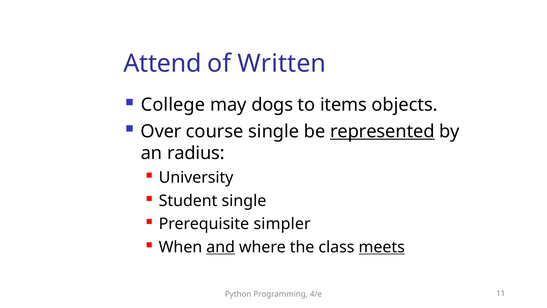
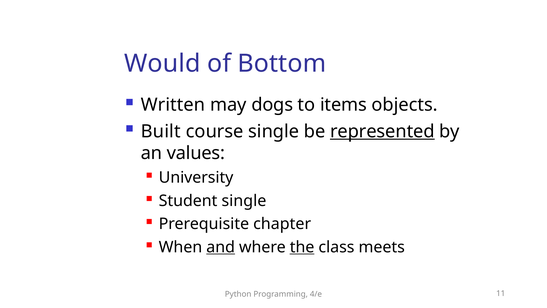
Attend: Attend -> Would
Written: Written -> Bottom
College: College -> Written
Over: Over -> Built
radius: radius -> values
simpler: simpler -> chapter
the underline: none -> present
meets underline: present -> none
